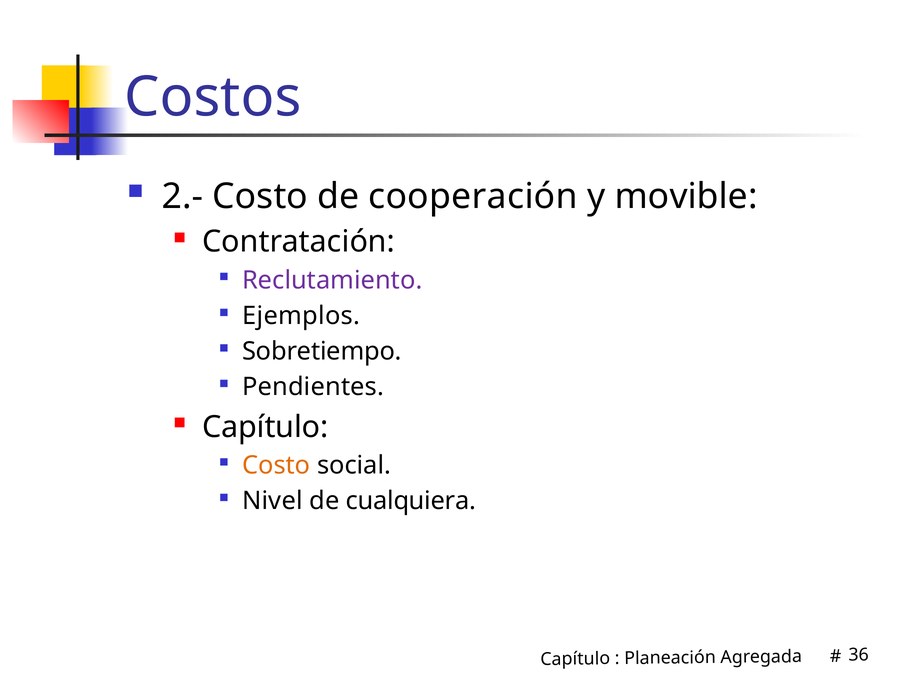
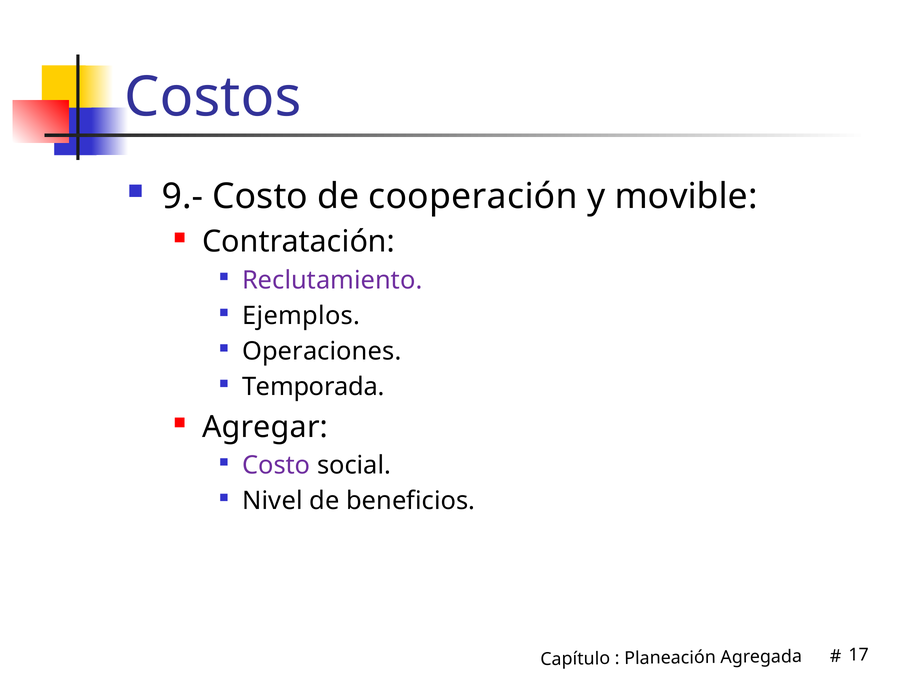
2.-: 2.- -> 9.-
Sobretiempo: Sobretiempo -> Operaciones
Pendientes: Pendientes -> Temporada
Capítulo at (265, 427): Capítulo -> Agregar
Costo at (276, 465) colour: orange -> purple
cualquiera: cualquiera -> beneficios
36: 36 -> 17
